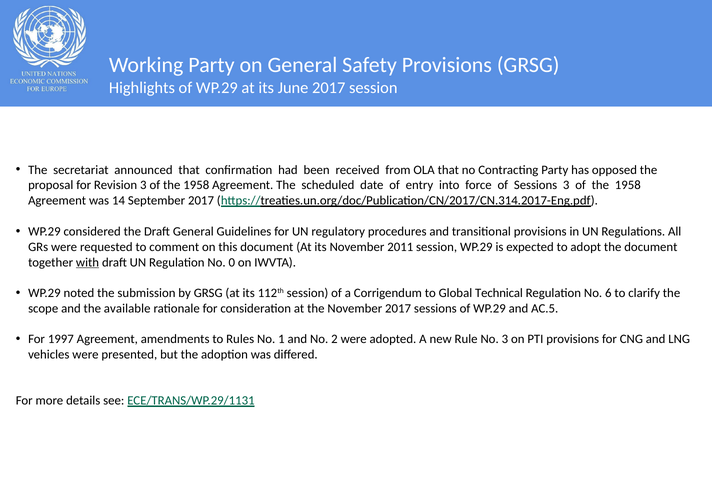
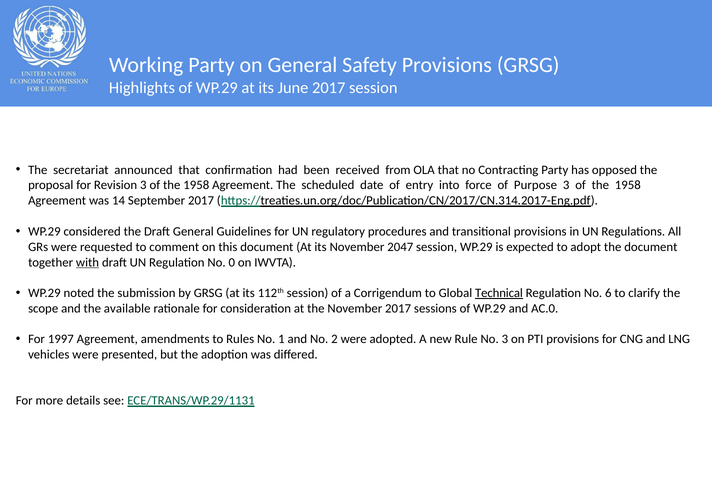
of Sessions: Sessions -> Purpose
2011: 2011 -> 2047
Technical underline: none -> present
AC.5: AC.5 -> AC.0
